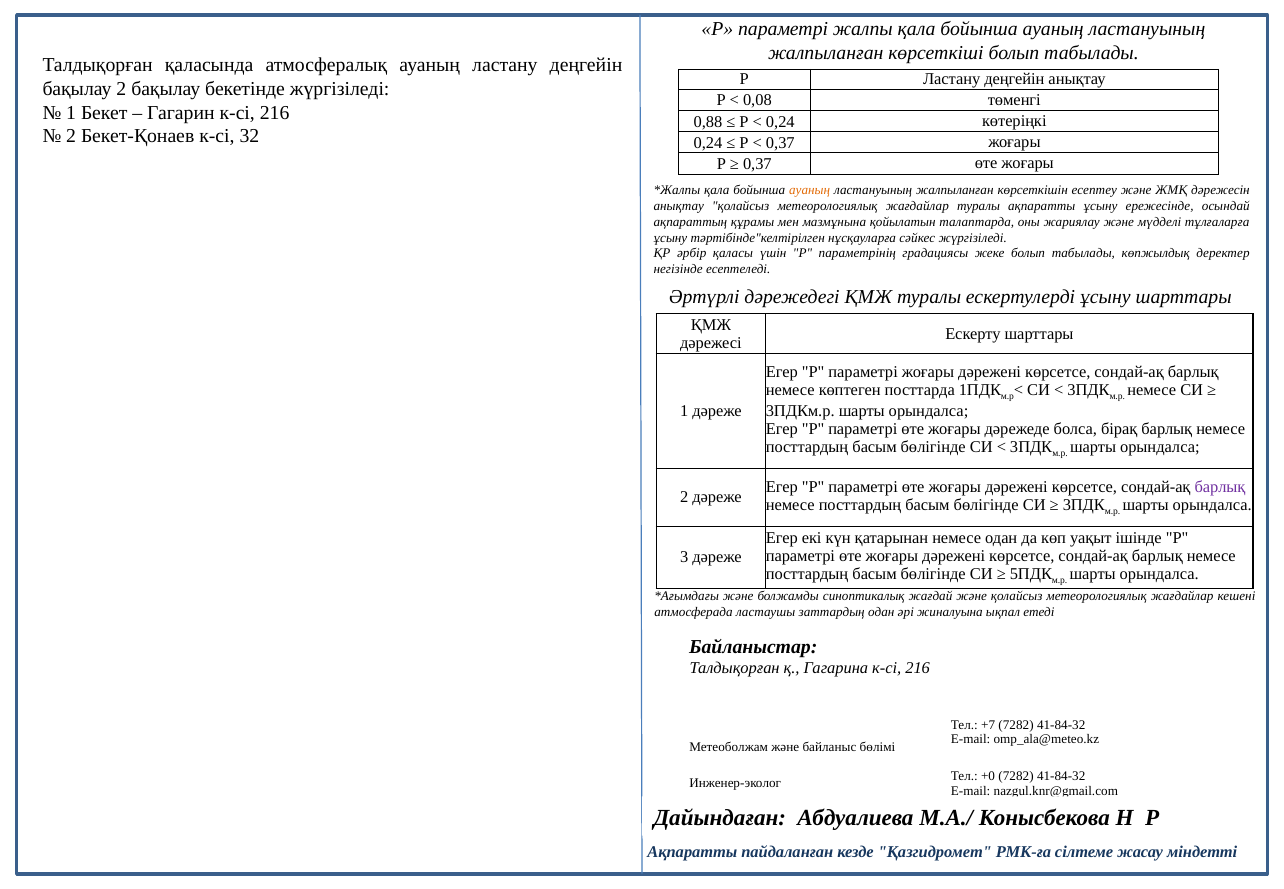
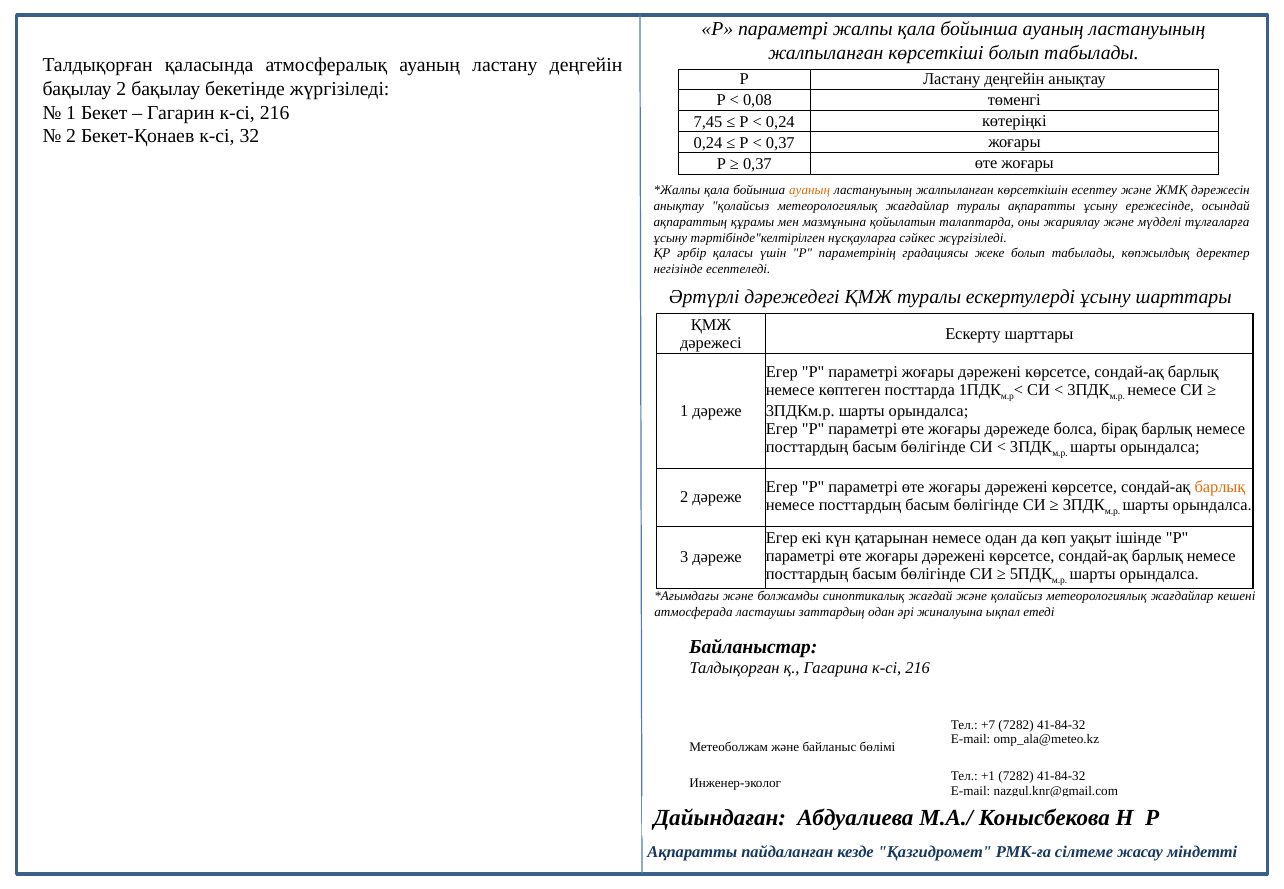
0,88: 0,88 -> 7,45
барлық at (1220, 487) colour: purple -> orange
+0: +0 -> +1
